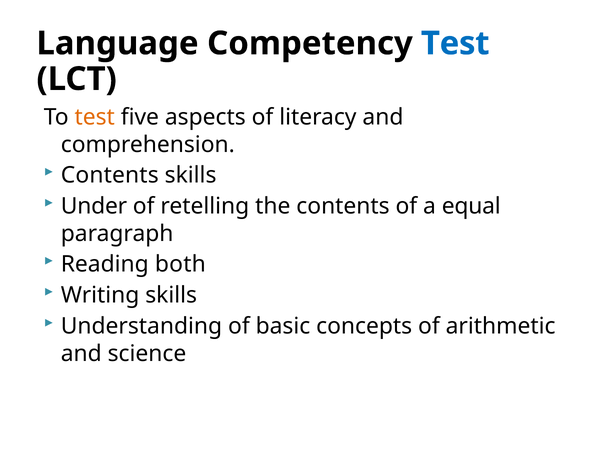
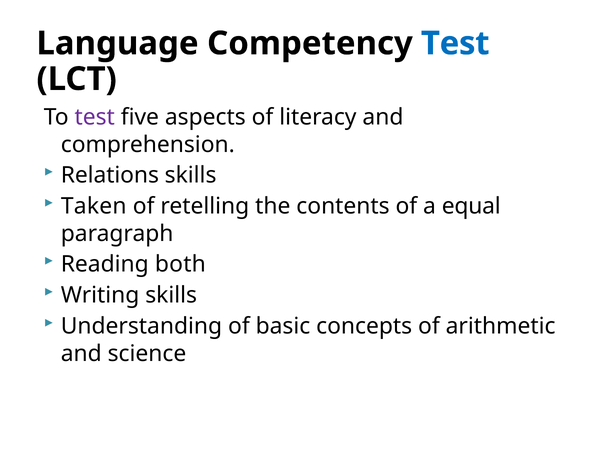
test at (95, 117) colour: orange -> purple
Contents at (110, 175): Contents -> Relations
Under: Under -> Taken
